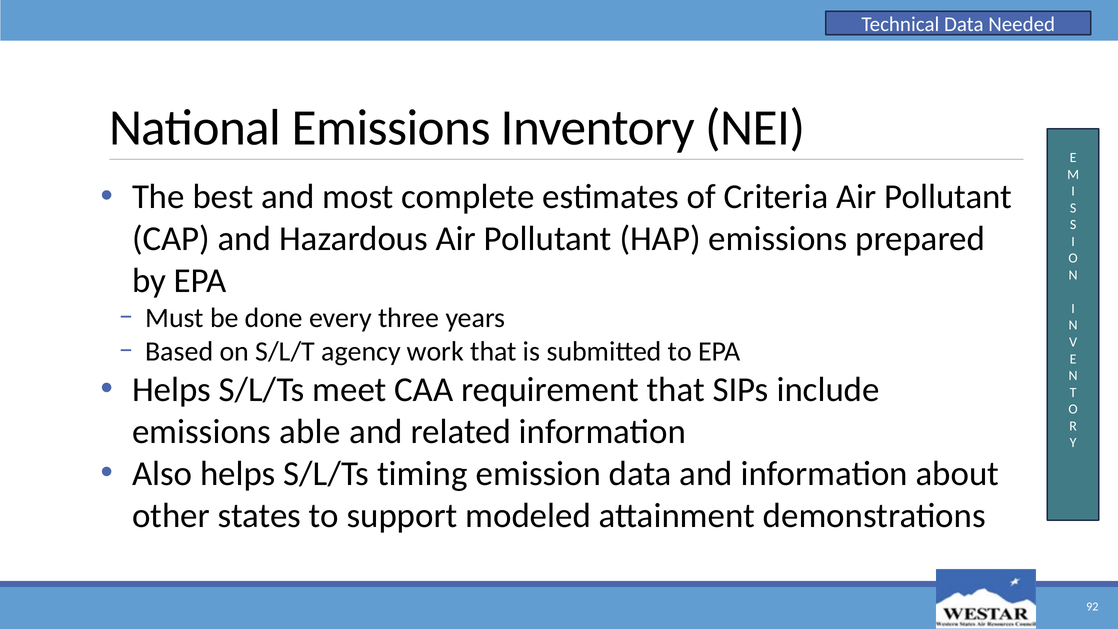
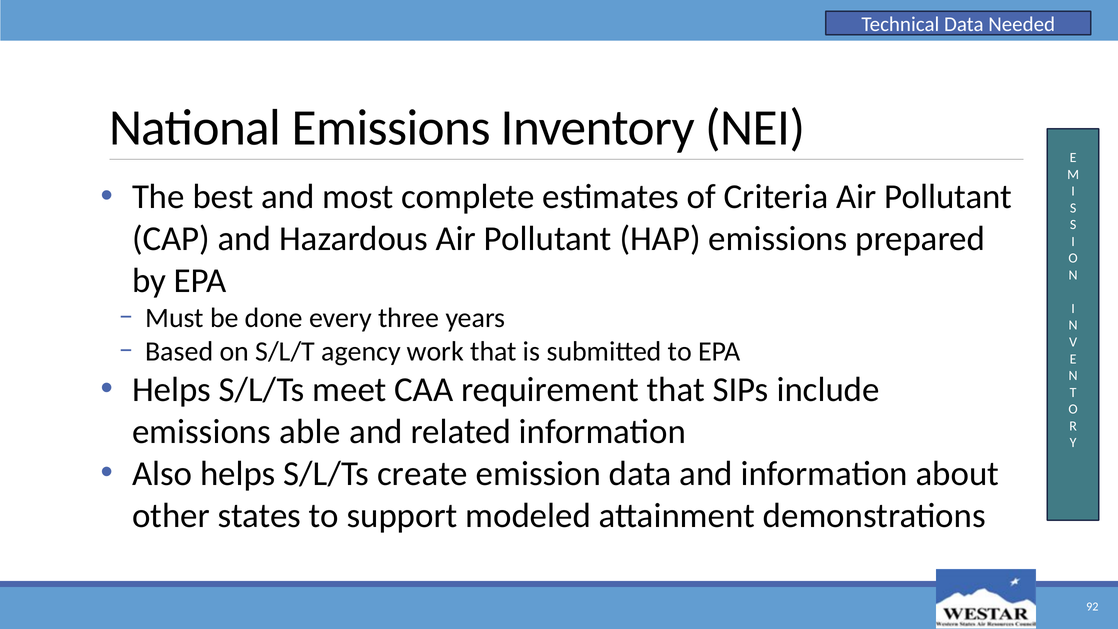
timing: timing -> create
